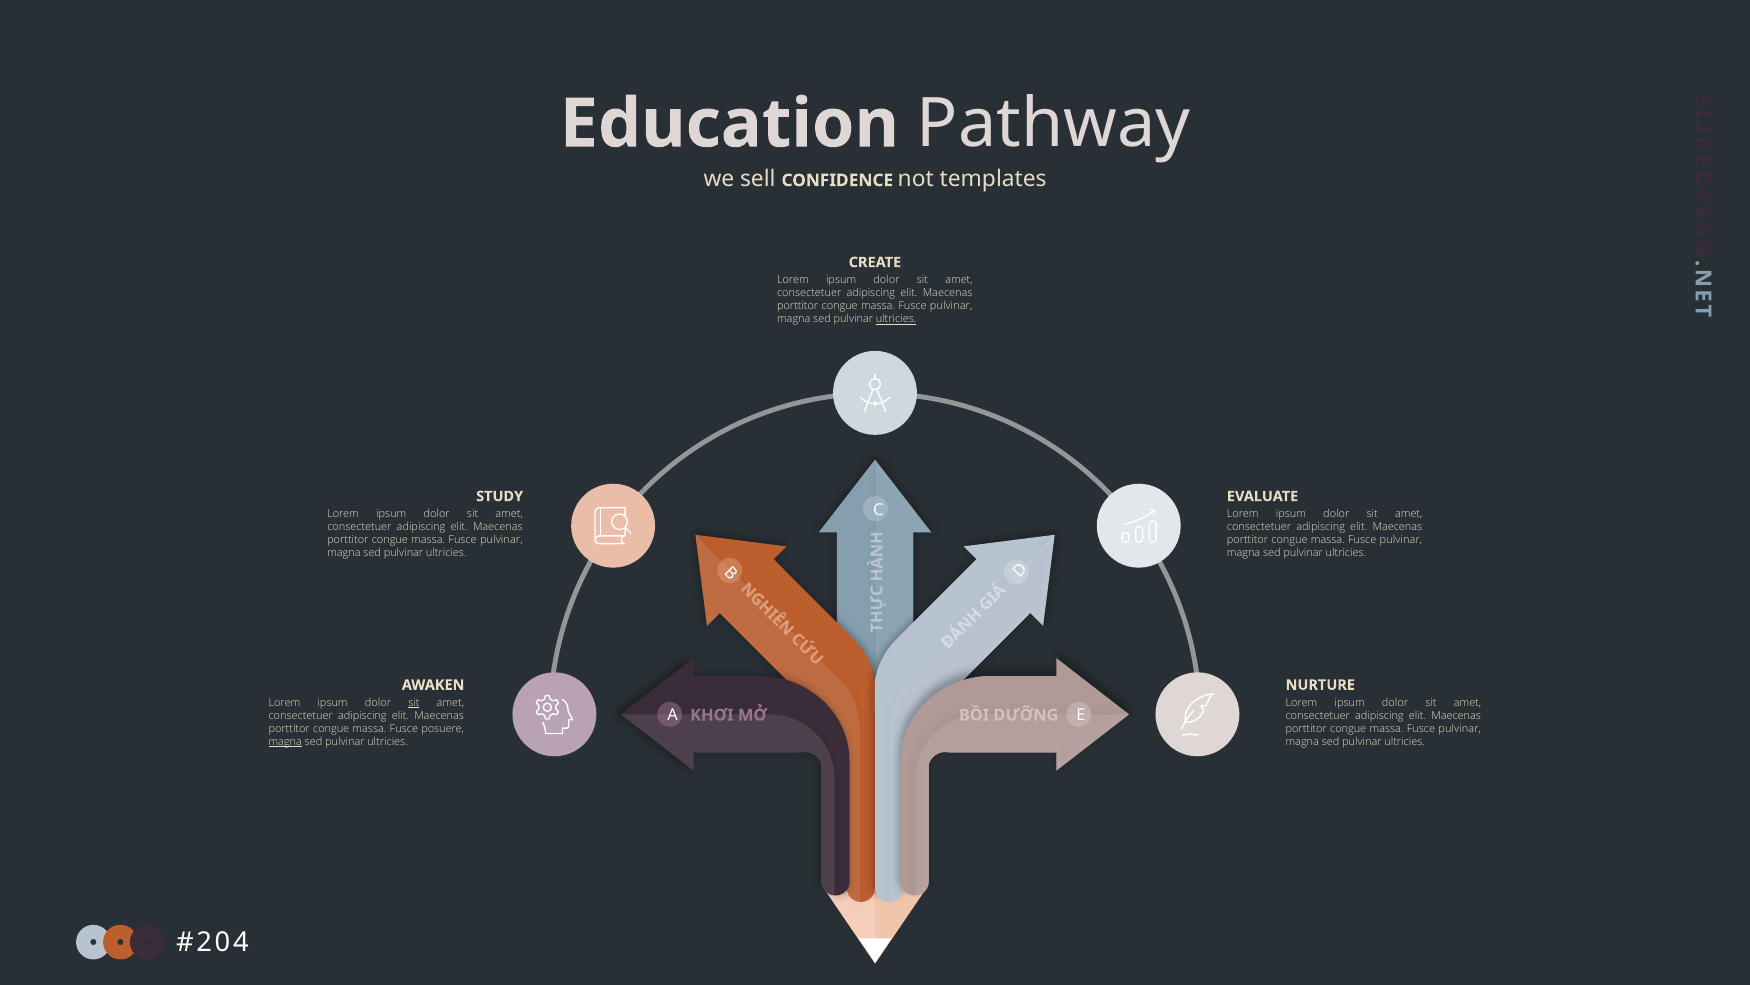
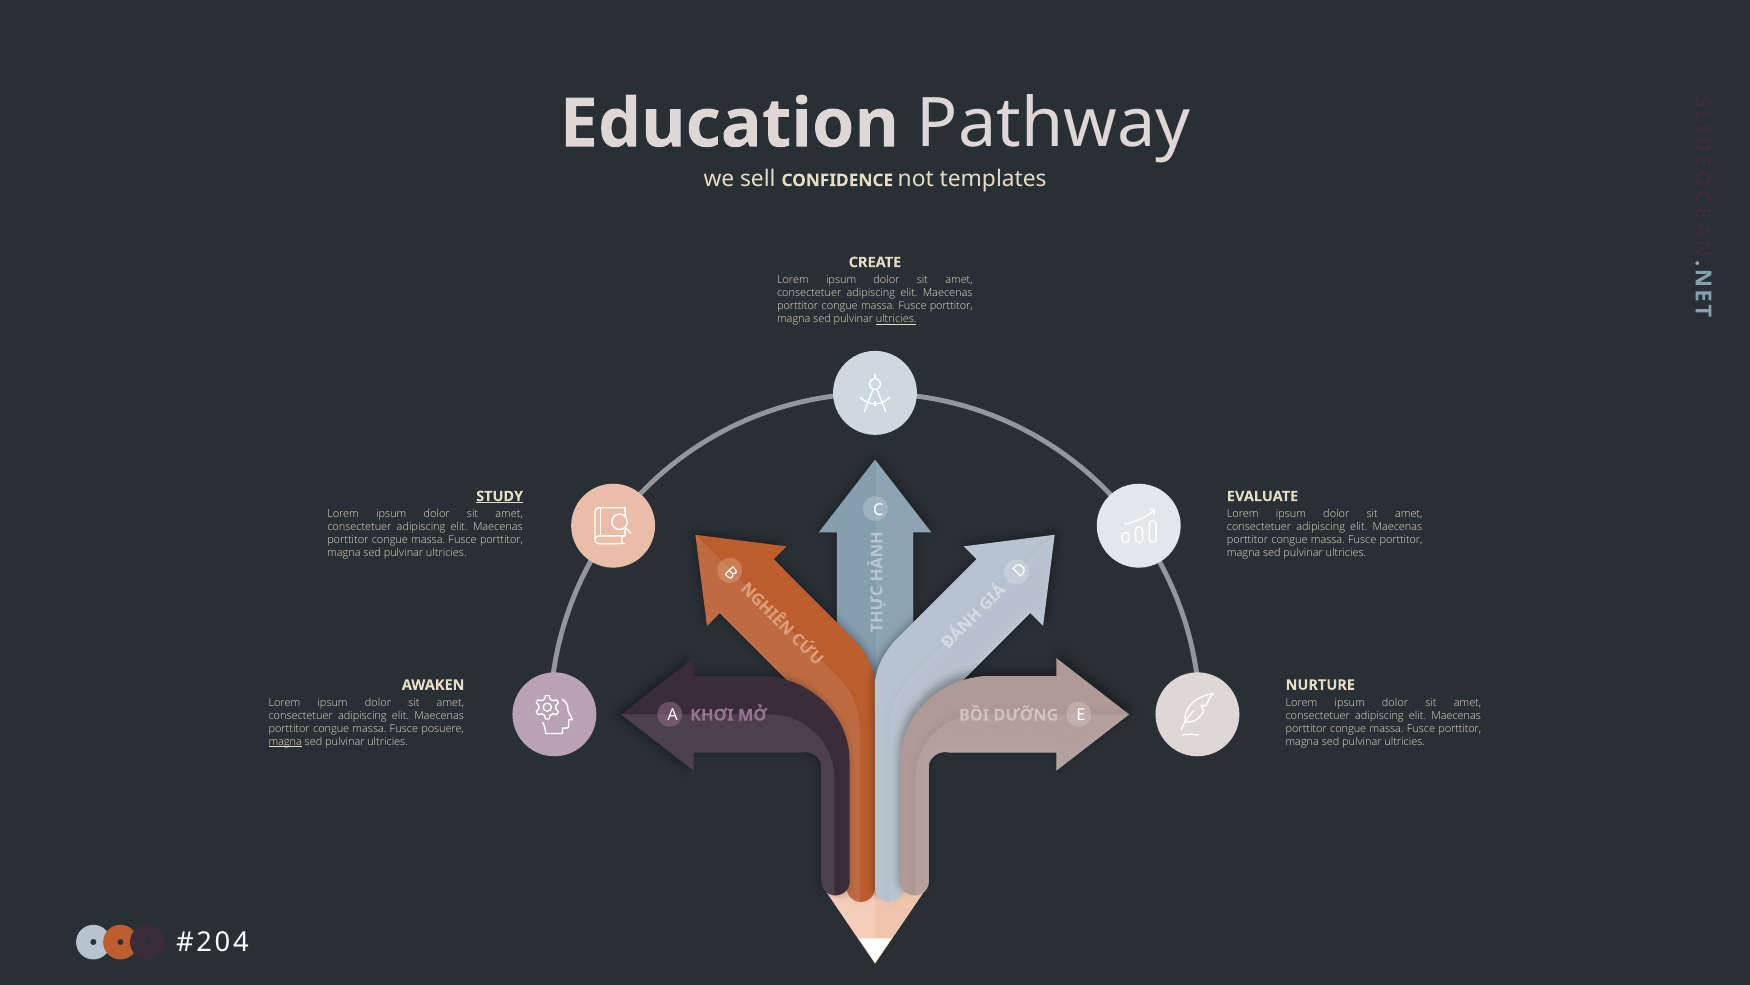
pulvinar at (951, 306): pulvinar -> porttitor
STUDY underline: none -> present
pulvinar at (501, 540): pulvinar -> porttitor
pulvinar at (1401, 540): pulvinar -> porttitor
sit at (414, 702) underline: present -> none
pulvinar at (1460, 728): pulvinar -> porttitor
